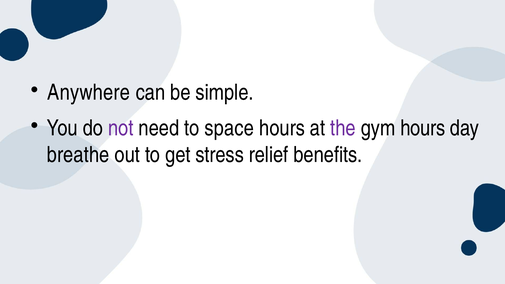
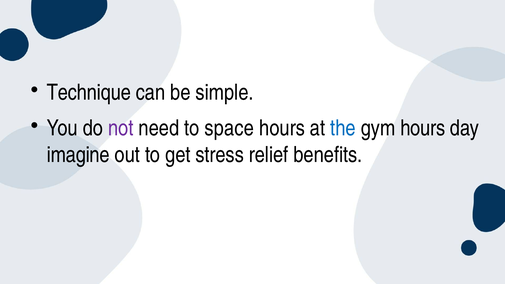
Anywhere: Anywhere -> Technique
the colour: purple -> blue
breathe: breathe -> imagine
